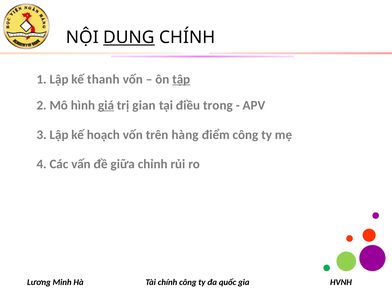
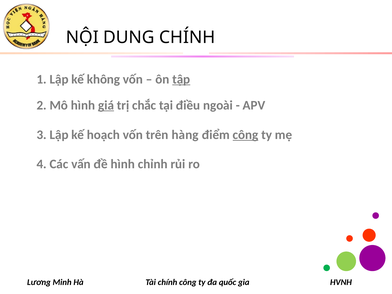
DUNG underline: present -> none
thanh: thanh -> không
gian: gian -> chắc
trong: trong -> ngoài
công at (246, 135) underline: none -> present
đề giữa: giữa -> hình
